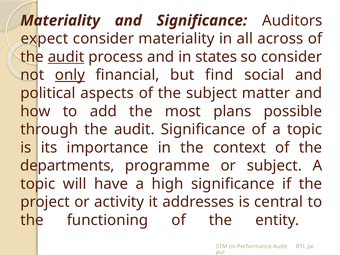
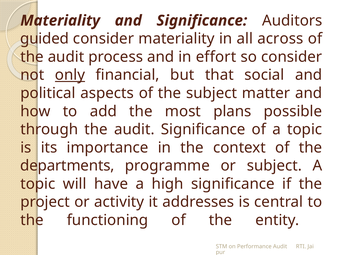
expect: expect -> guided
audit at (66, 57) underline: present -> none
states: states -> effort
find: find -> that
